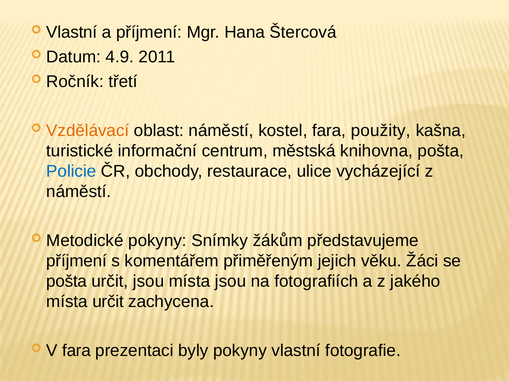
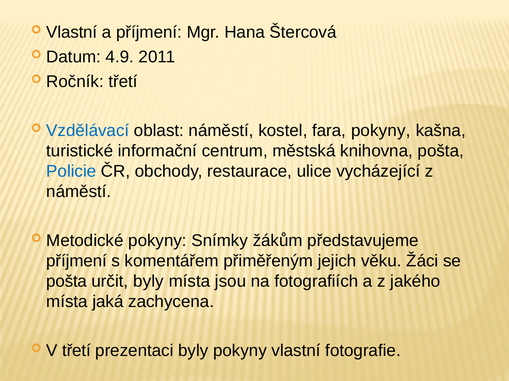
Vzdělávací colour: orange -> blue
fara použity: použity -> pokyny
určit jsou: jsou -> byly
místa určit: určit -> jaká
V fara: fara -> třetí
